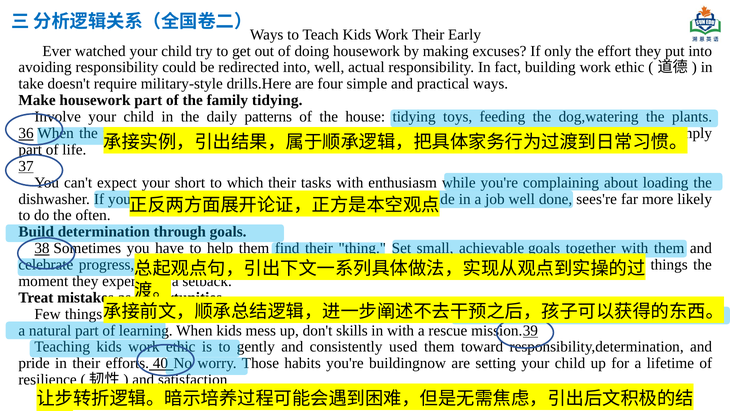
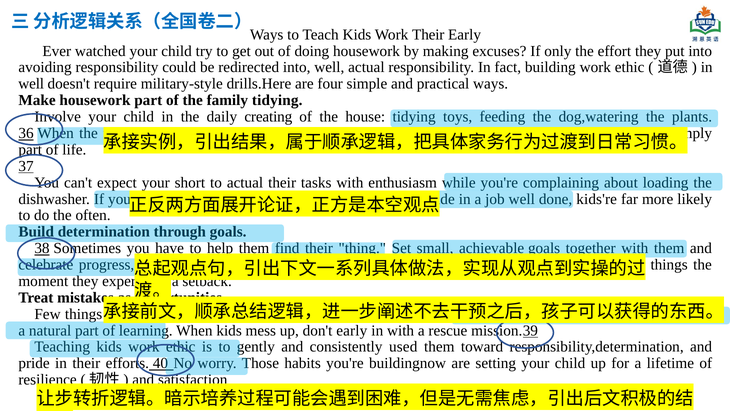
take at (31, 84): take -> well
patterns: patterns -> creating
to which: which -> actual
sees're: sees're -> kids're
don't skills: skills -> early
